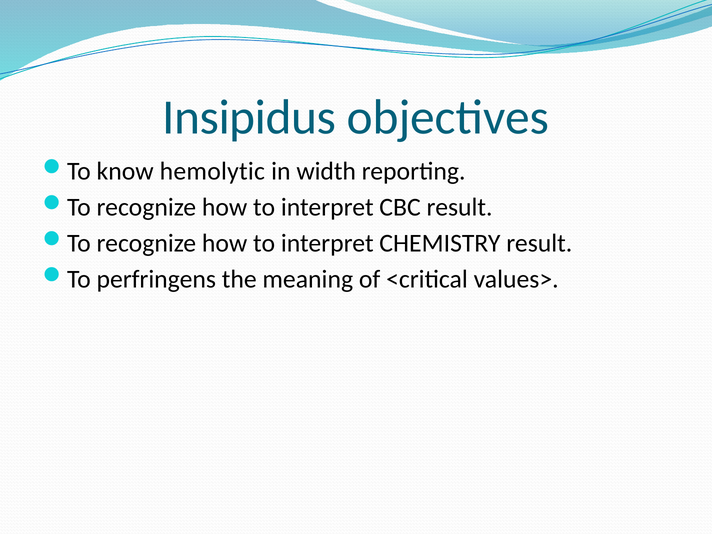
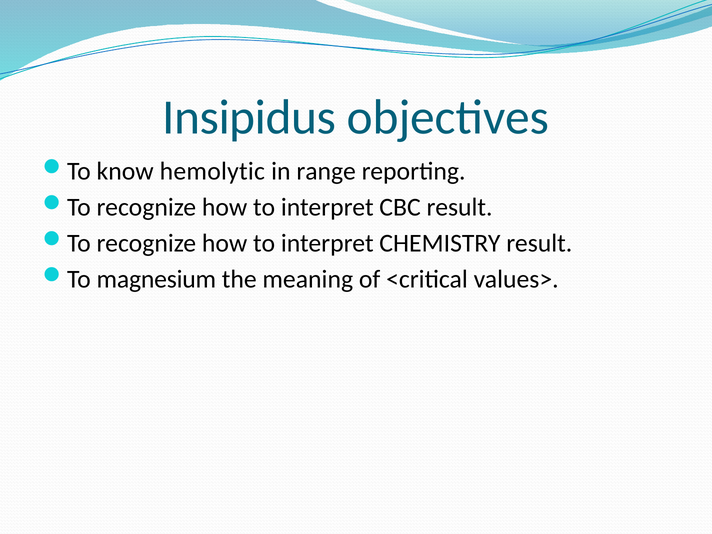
width: width -> range
perfringens: perfringens -> magnesium
